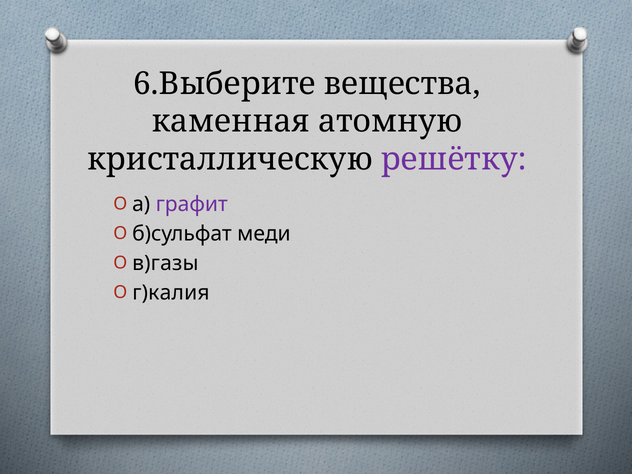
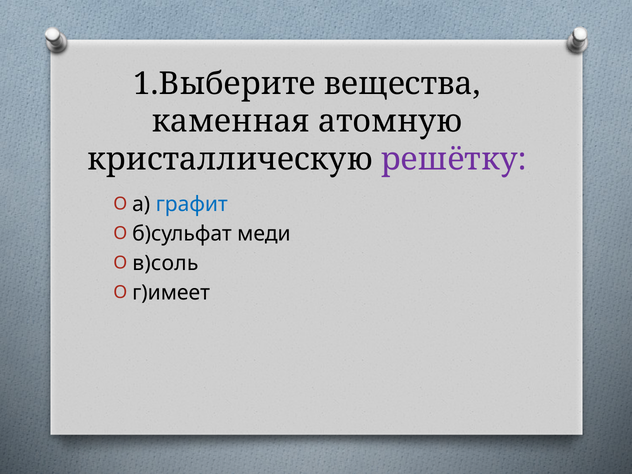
6.Выберите: 6.Выберите -> 1.Выберите
графит colour: purple -> blue
в)газы: в)газы -> в)соль
г)калия: г)калия -> г)имеет
